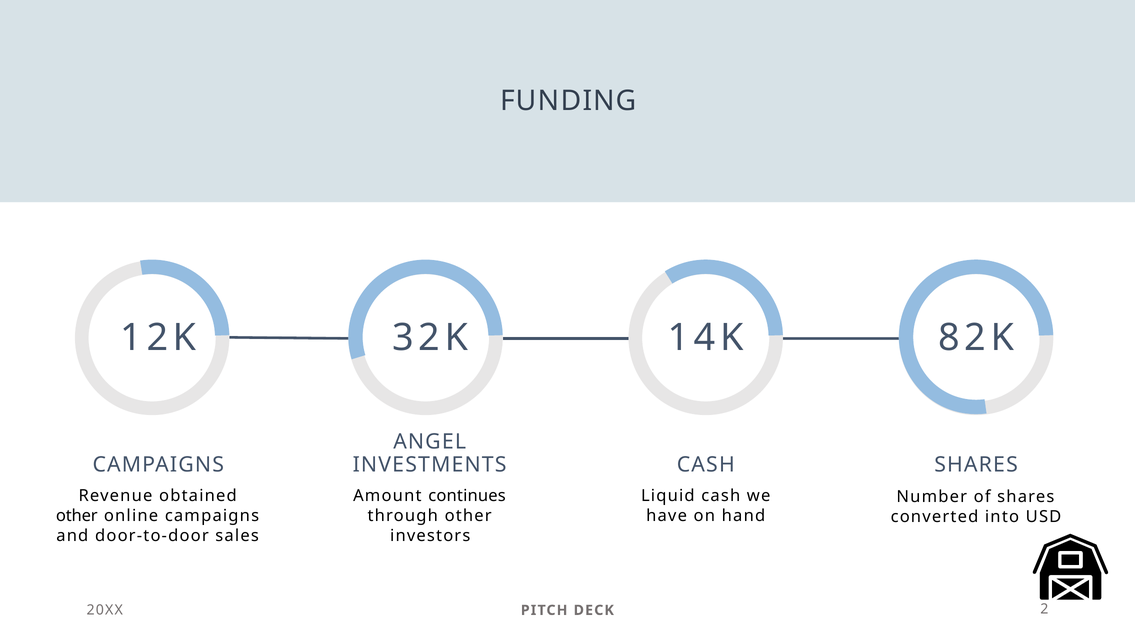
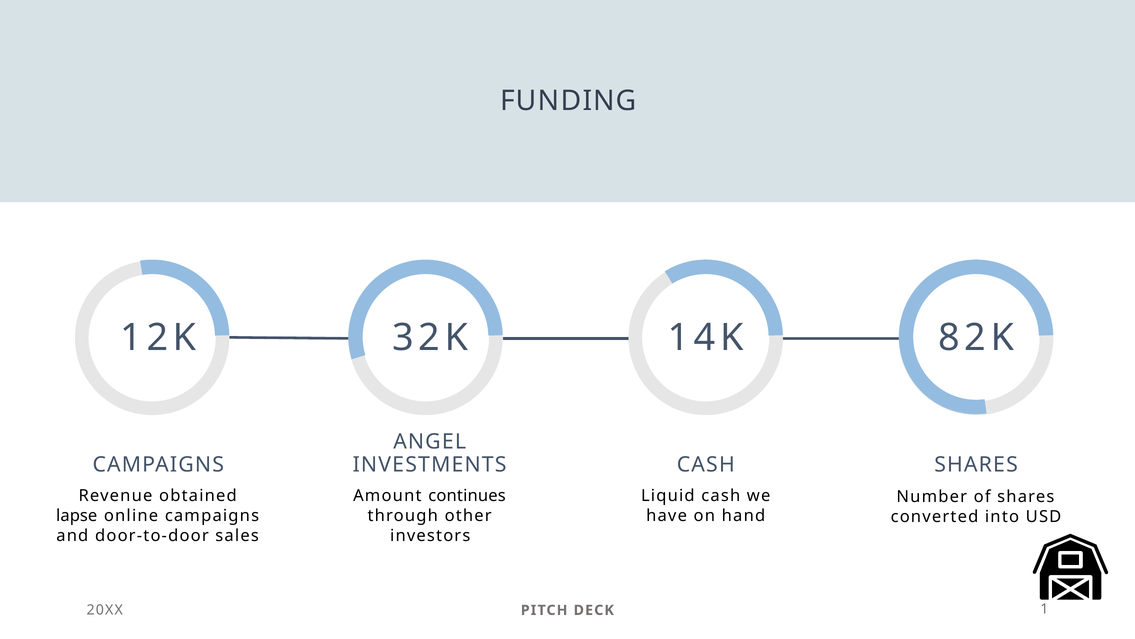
other at (77, 515): other -> lapse
2: 2 -> 1
